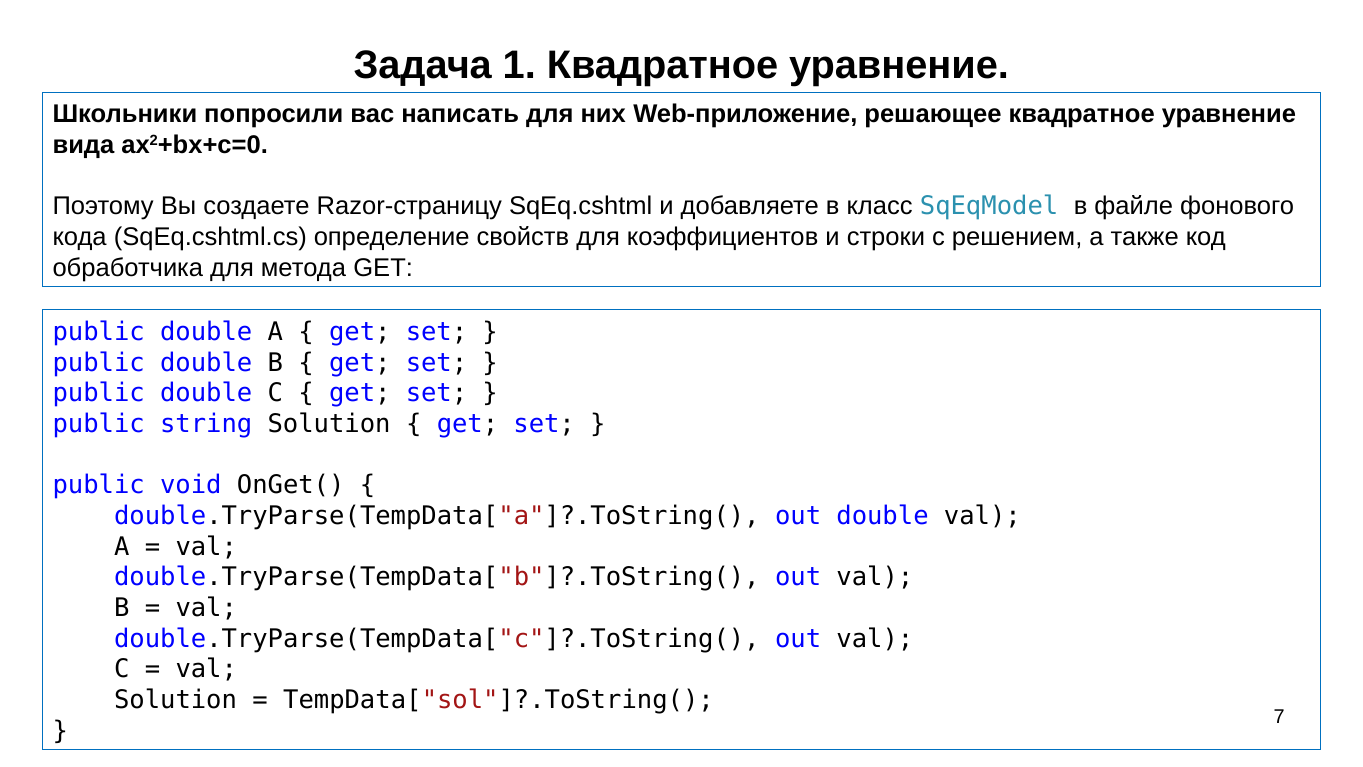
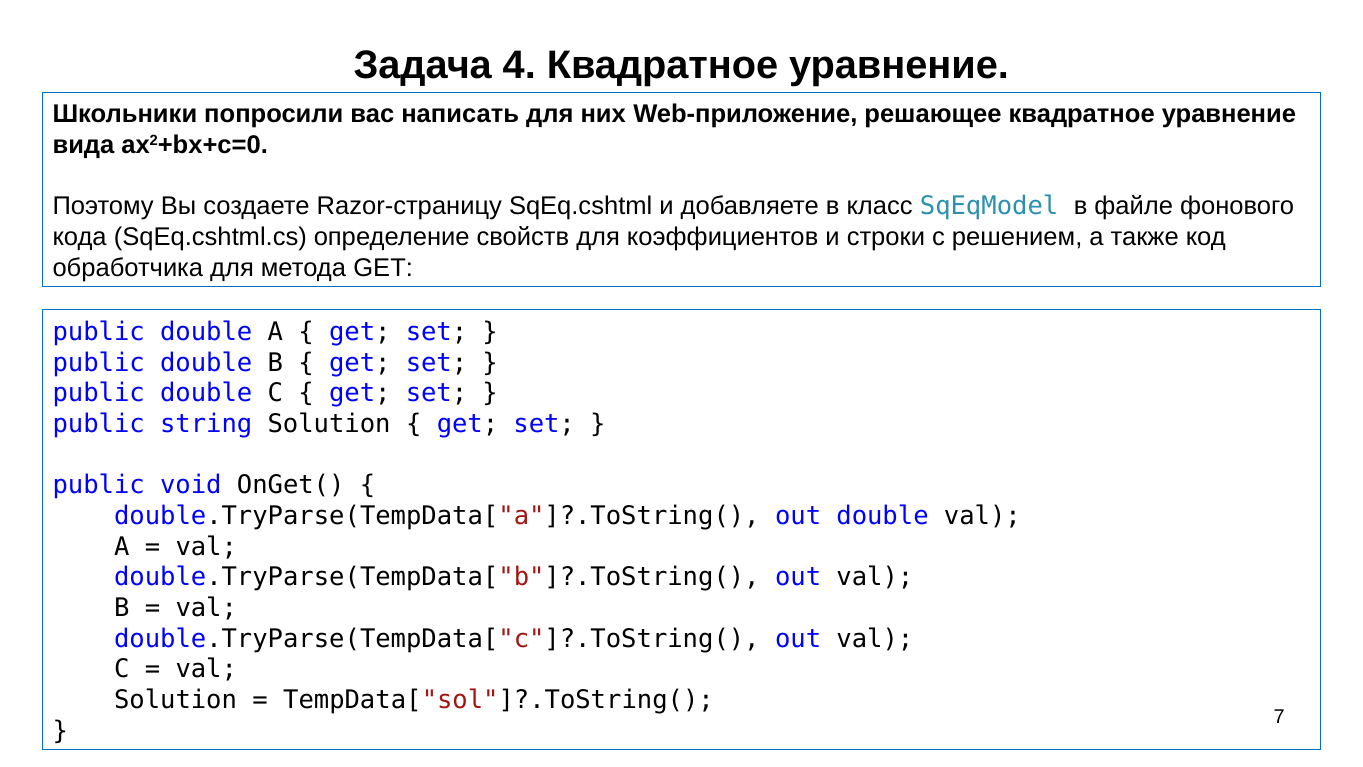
1: 1 -> 4
